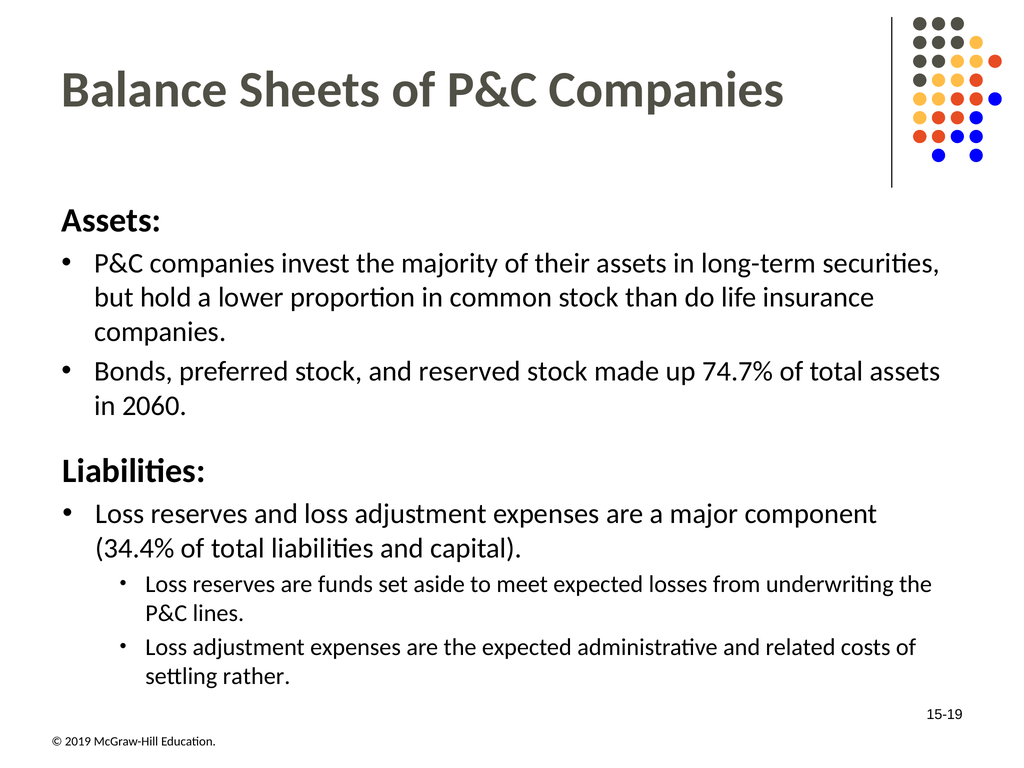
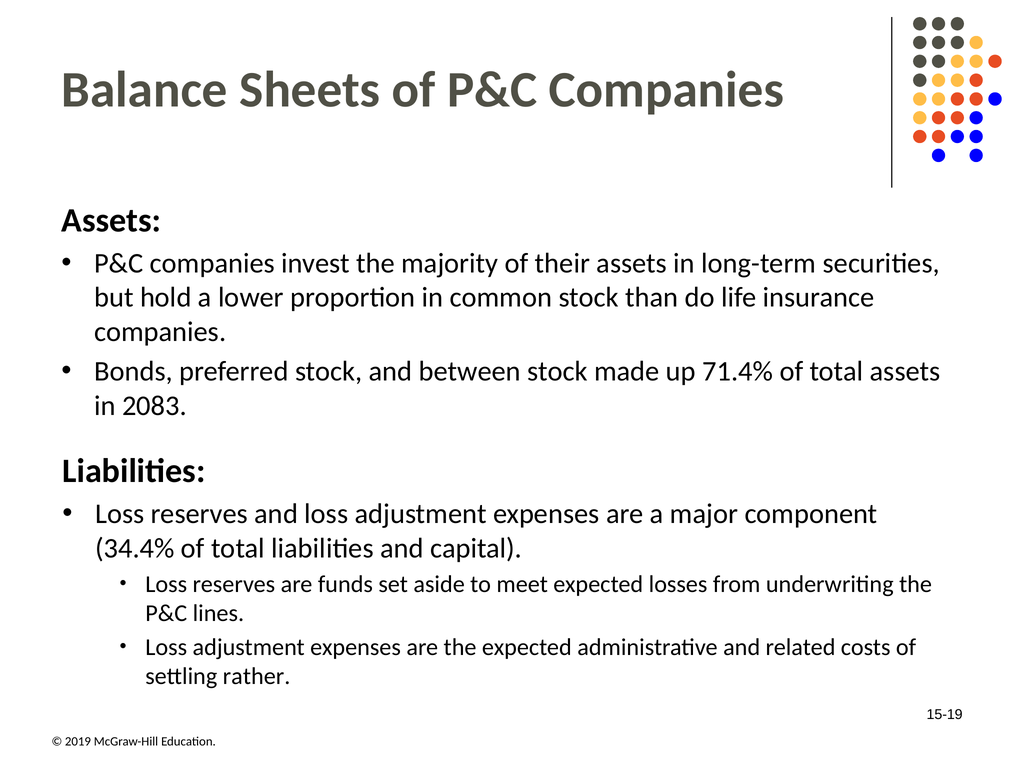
reserved: reserved -> between
74.7%: 74.7% -> 71.4%
2060: 2060 -> 2083
